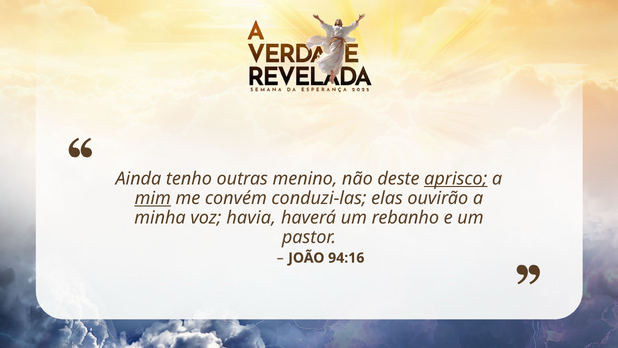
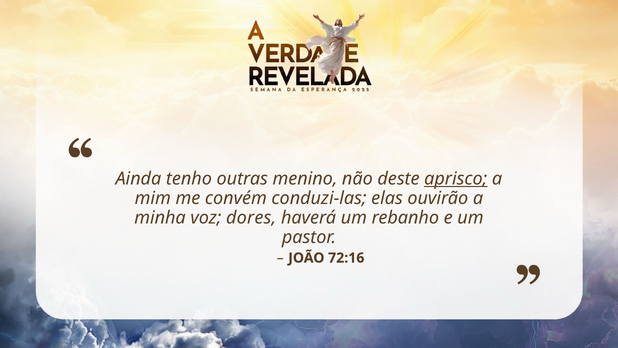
mim underline: present -> none
havia: havia -> dores
94:16: 94:16 -> 72:16
